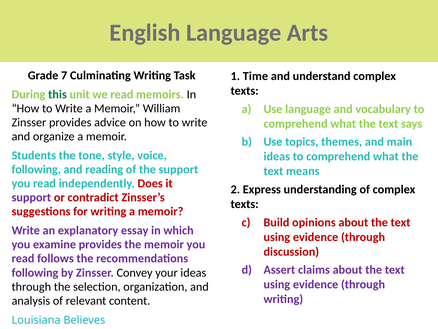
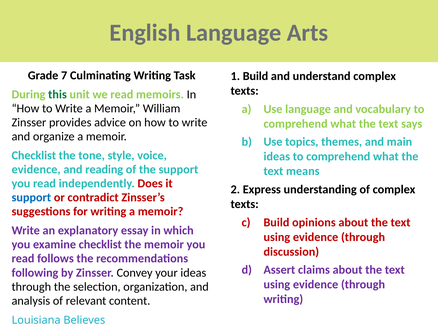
1 Time: Time -> Build
Students at (34, 155): Students -> Checklist
following at (36, 169): following -> evidence
support at (31, 197) colour: purple -> blue
examine provides: provides -> checklist
